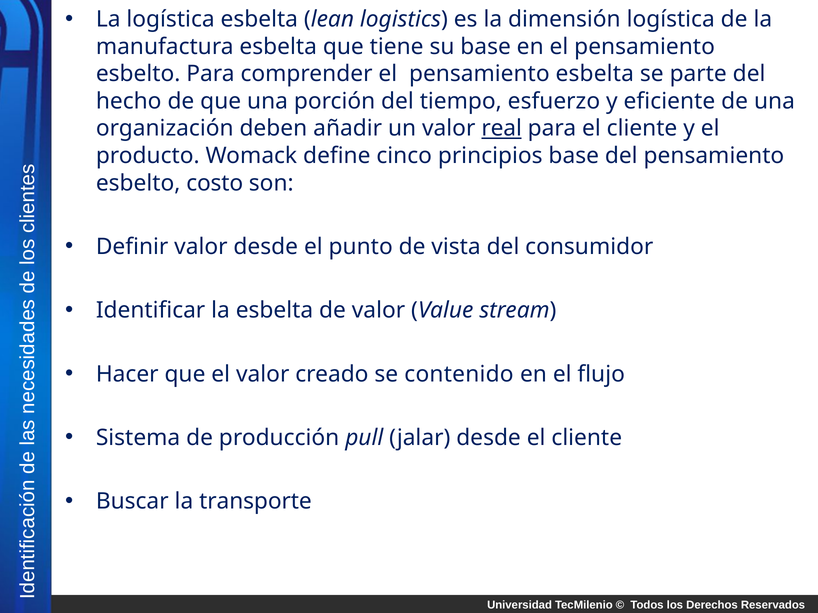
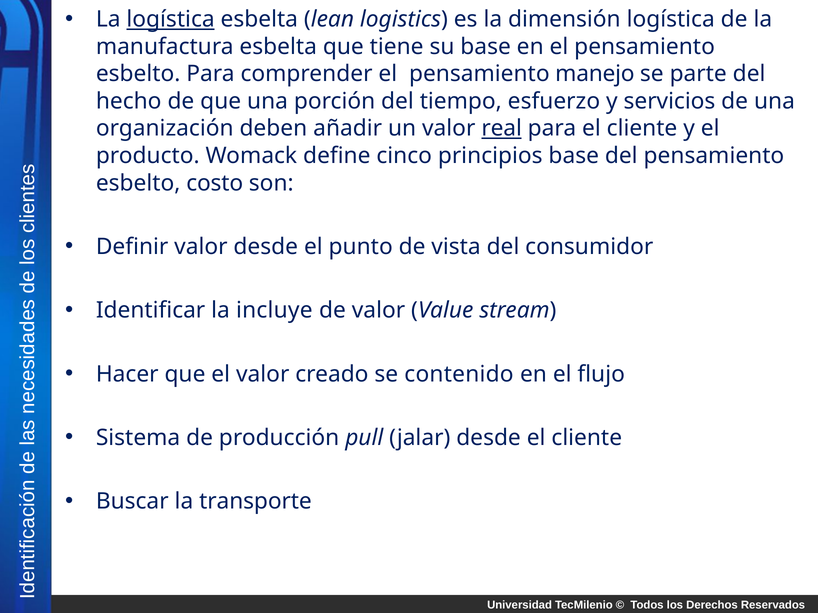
logística at (171, 19) underline: none -> present
pensamiento esbelta: esbelta -> manejo
eficiente: eficiente -> servicios
la esbelta: esbelta -> incluye
